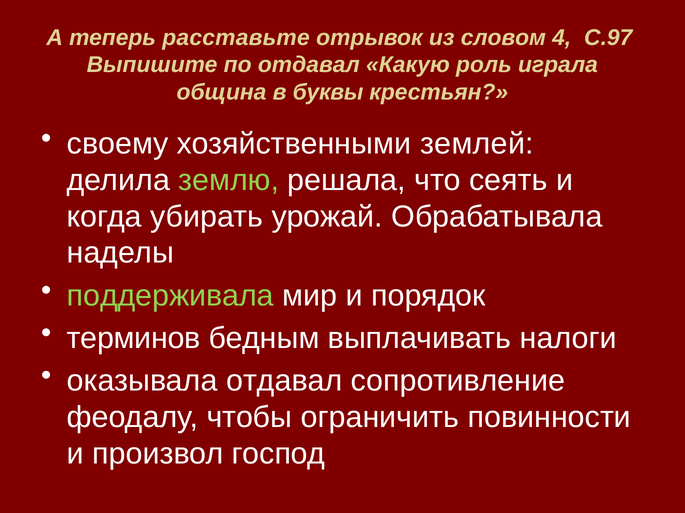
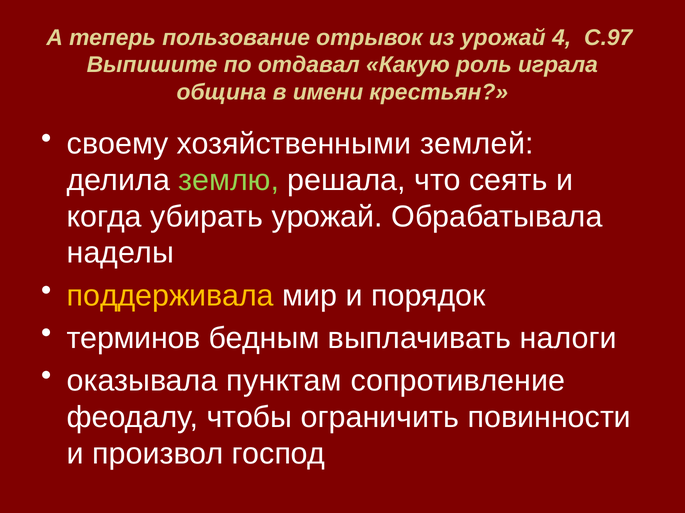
расставьте: расставьте -> пользование
из словом: словом -> урожай
буквы: буквы -> имени
поддерживала colour: light green -> yellow
оказывала отдавал: отдавал -> пунктам
